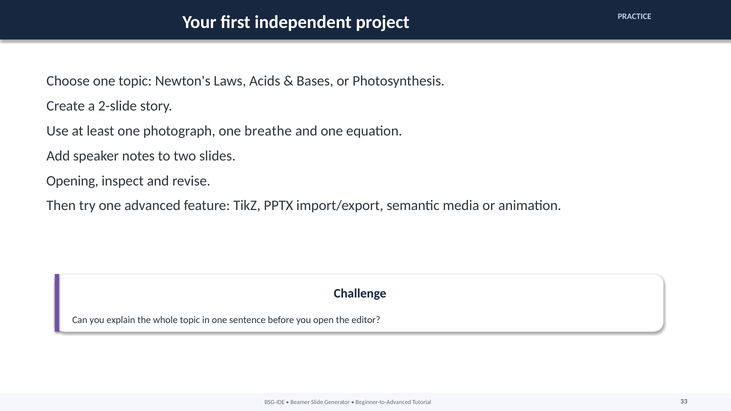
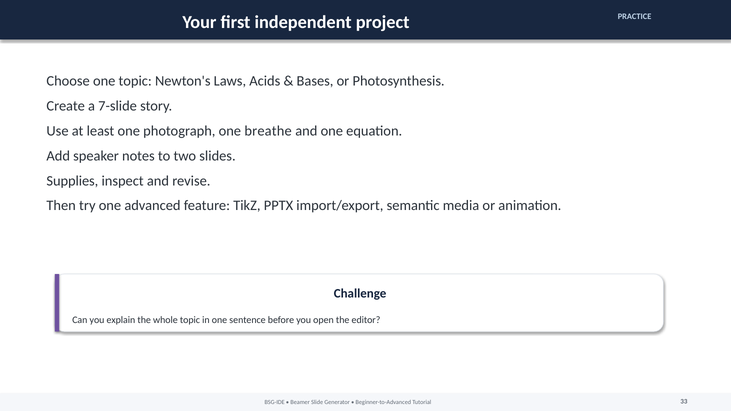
2-slide: 2-slide -> 7-slide
Opening: Opening -> Supplies
